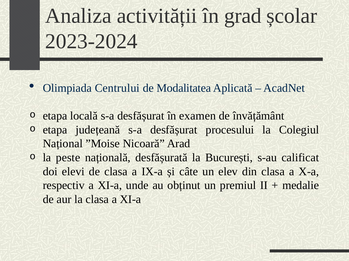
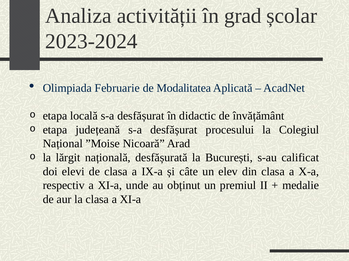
Centrului: Centrului -> Februarie
examen: examen -> didactic
peste: peste -> lărgit
